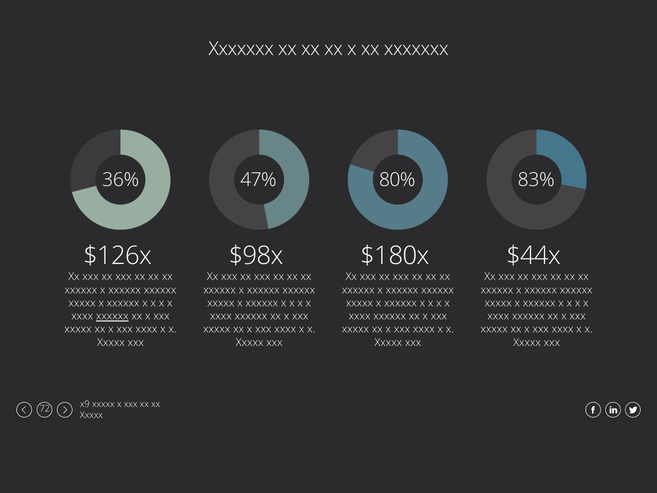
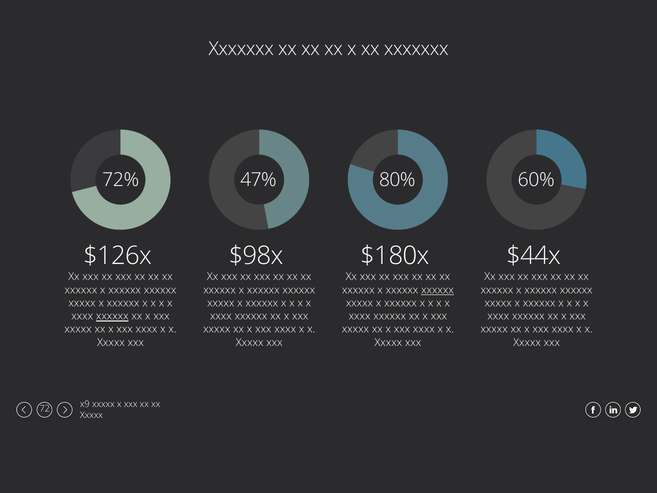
36%: 36% -> 72%
83%: 83% -> 60%
xxxxxx at (438, 290) underline: none -> present
